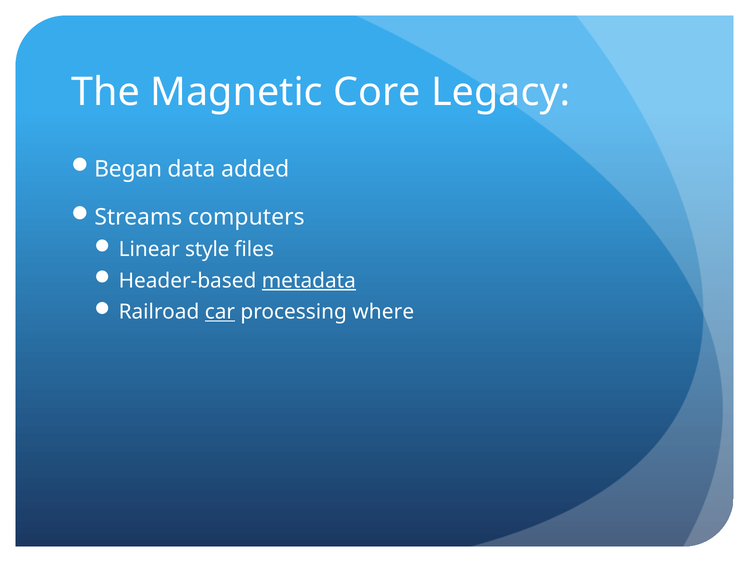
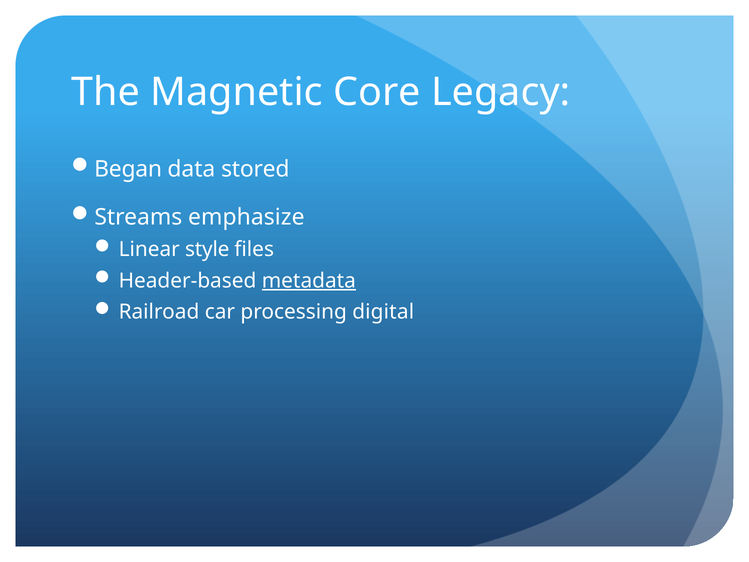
added: added -> stored
computers: computers -> emphasize
car underline: present -> none
where: where -> digital
